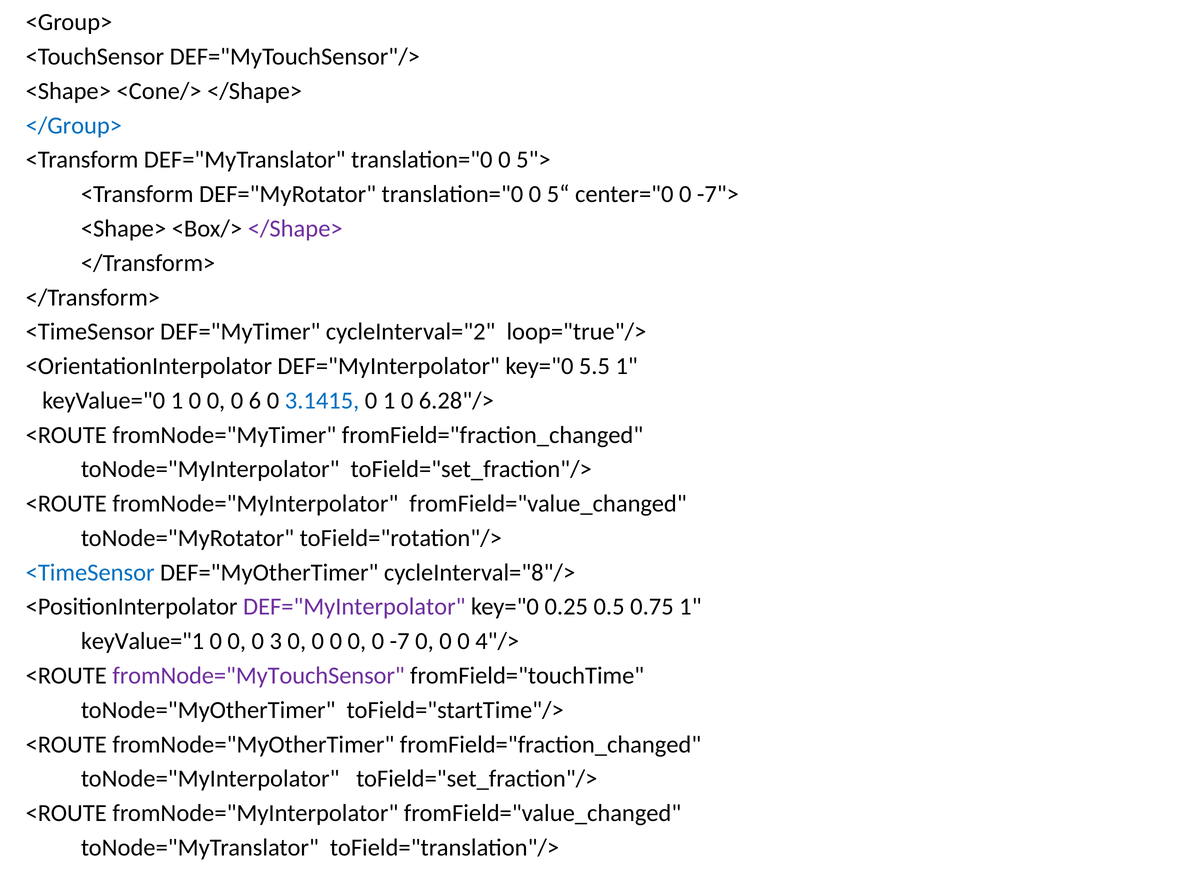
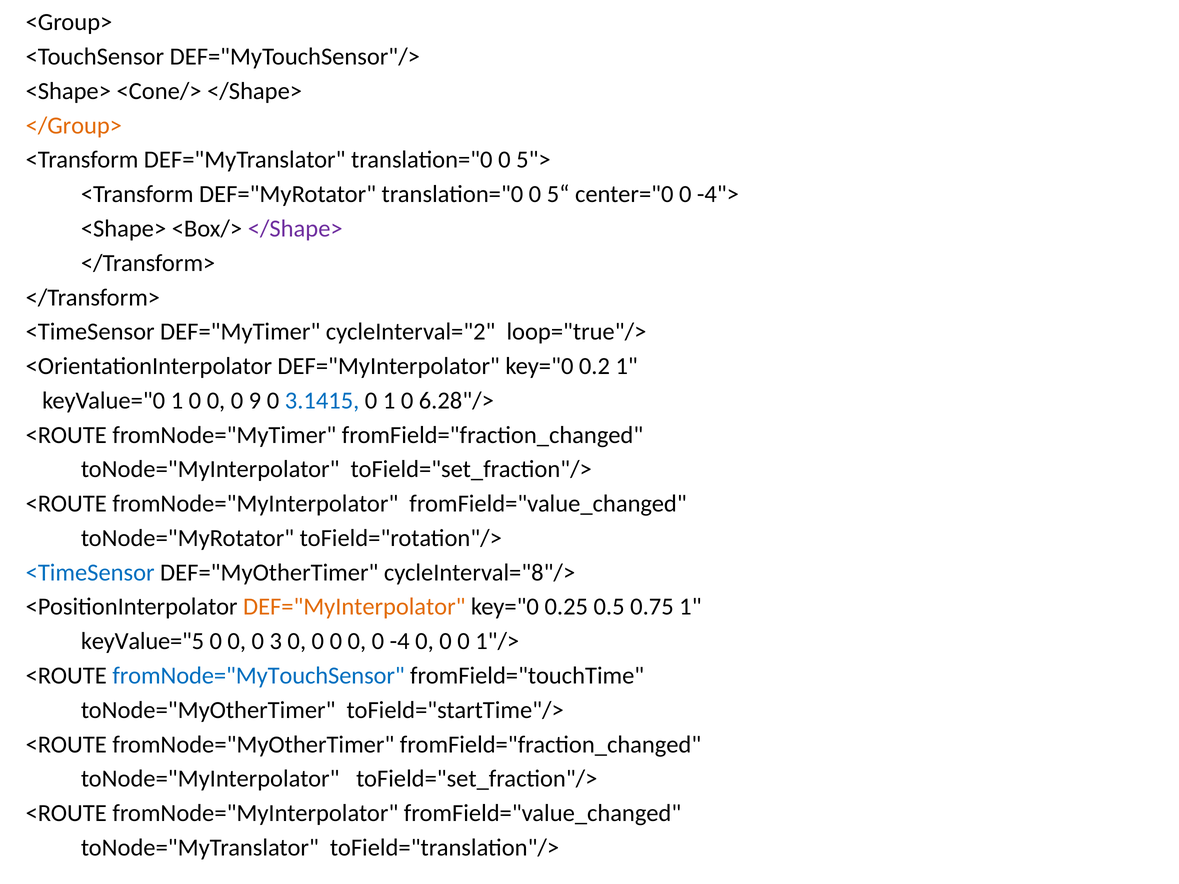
</Group> colour: blue -> orange
-7">: -7"> -> -4">
5.5: 5.5 -> 0.2
6: 6 -> 9
DEF="MyInterpolator at (354, 607) colour: purple -> orange
keyValue="1: keyValue="1 -> keyValue="5
-7: -7 -> -4
4"/>: 4"/> -> 1"/>
fromNode="MyTouchSensor colour: purple -> blue
